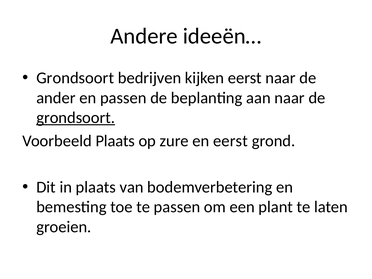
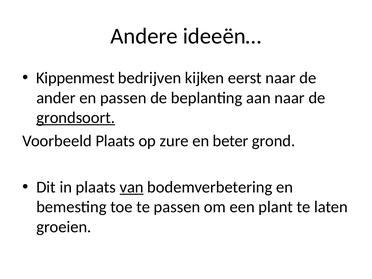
Grondsoort at (75, 78): Grondsoort -> Kippenmest
en eerst: eerst -> beter
van underline: none -> present
